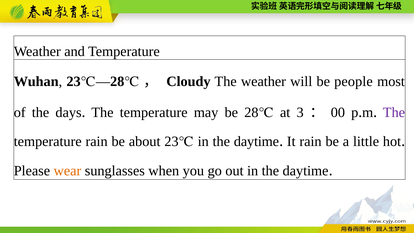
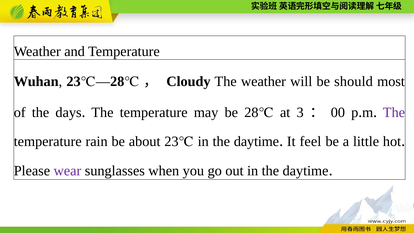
people: people -> should
It rain: rain -> feel
wear colour: orange -> purple
